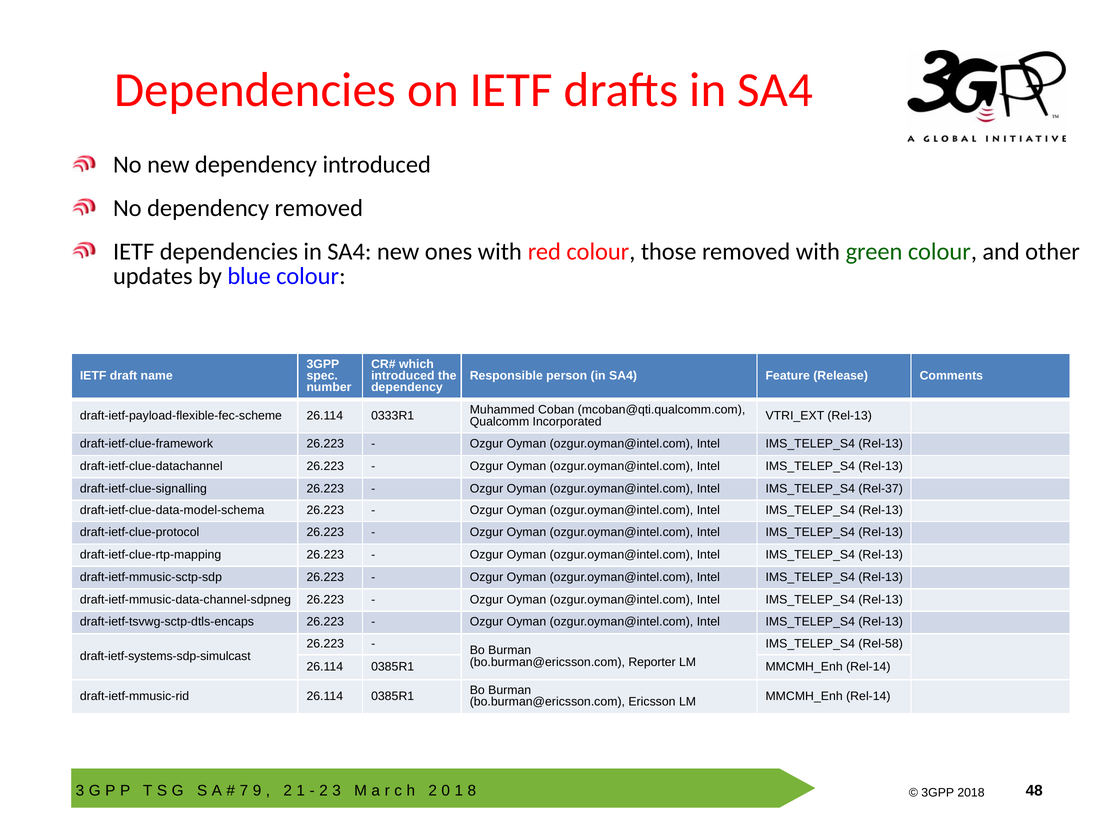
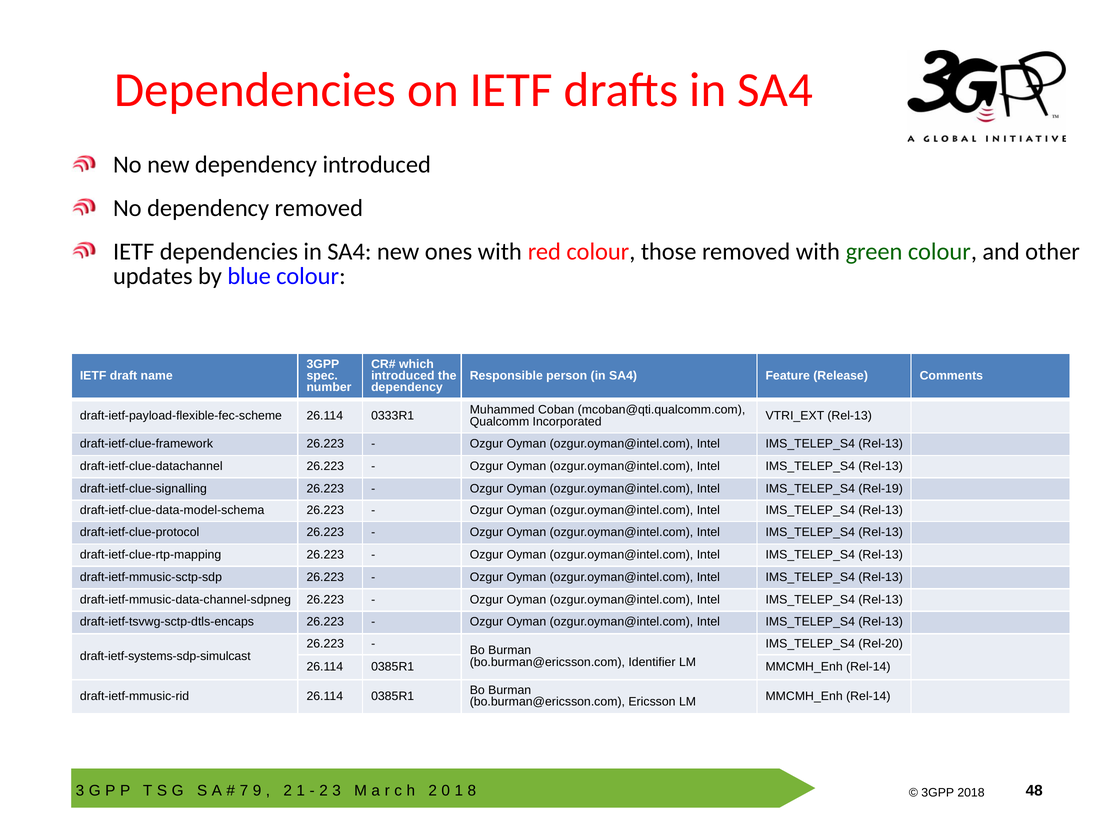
Rel-37: Rel-37 -> Rel-19
Rel-58: Rel-58 -> Rel-20
Reporter: Reporter -> Identifier
